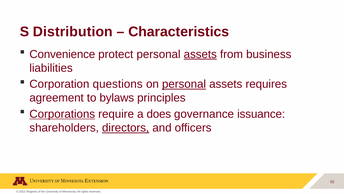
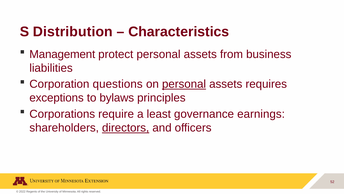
Convenience: Convenience -> Management
assets at (200, 54) underline: present -> none
agreement: agreement -> exceptions
Corporations underline: present -> none
does: does -> least
issuance: issuance -> earnings
